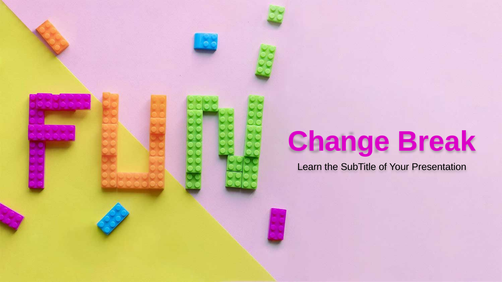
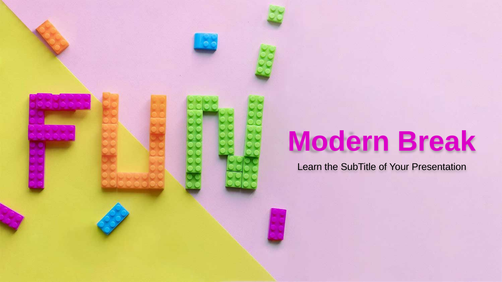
Change: Change -> Modern
